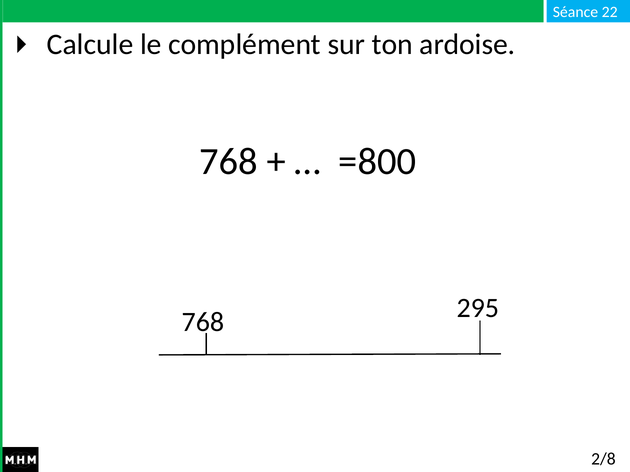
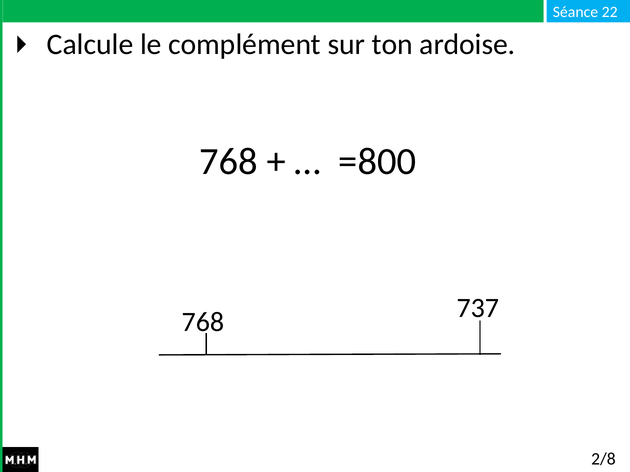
295: 295 -> 737
